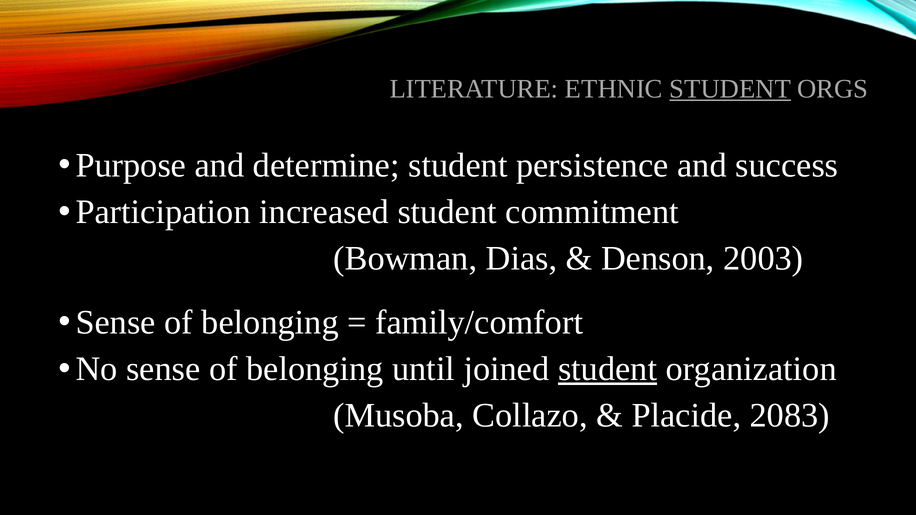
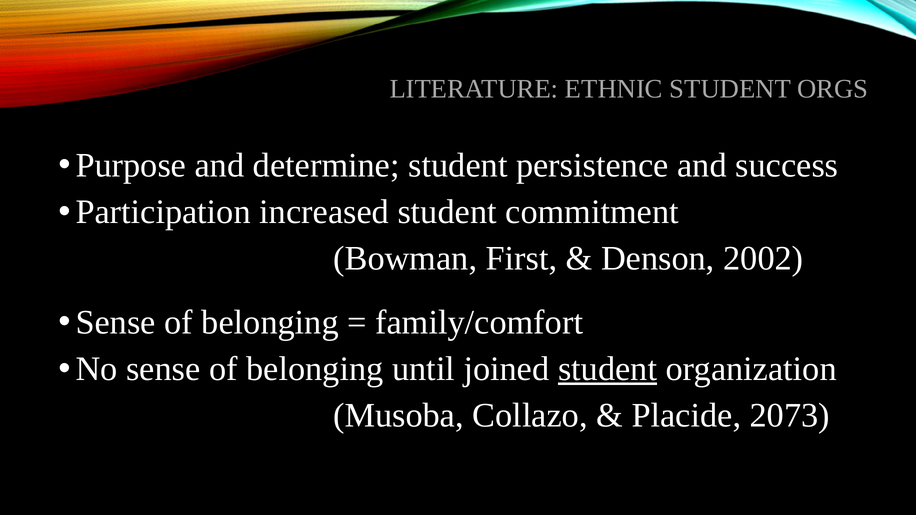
STUDENT at (730, 89) underline: present -> none
Dias: Dias -> First
2003: 2003 -> 2002
2083: 2083 -> 2073
